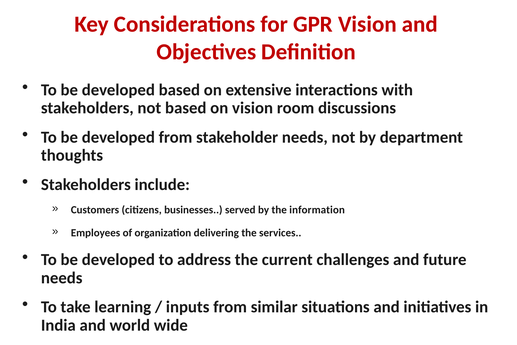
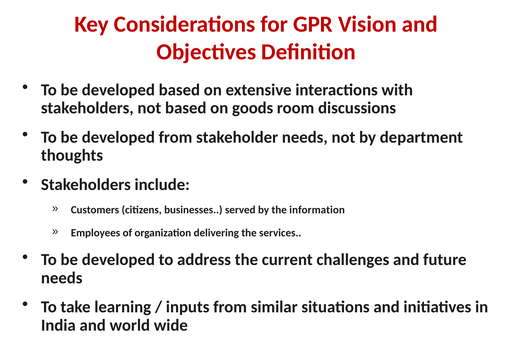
on vision: vision -> goods
